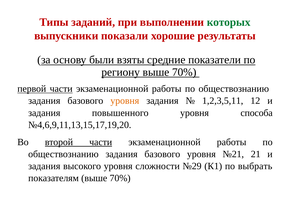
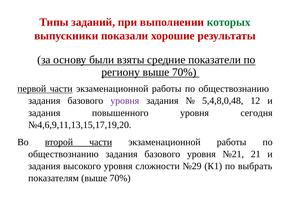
уровня at (125, 101) colour: orange -> purple
1,2,3,5,11: 1,2,3,5,11 -> 5,4,8,0,48
способа: способа -> сегодня
